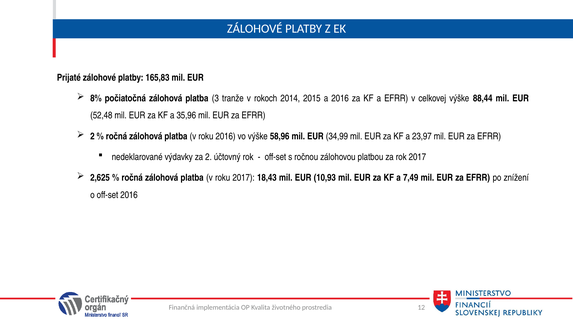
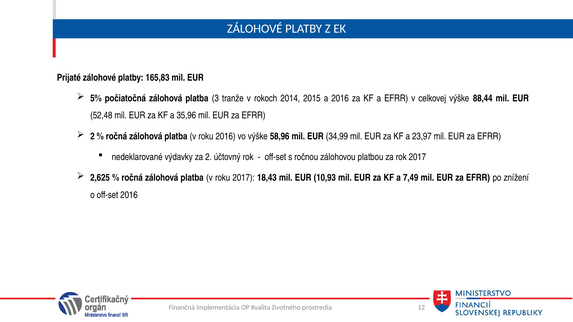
8%: 8% -> 5%
